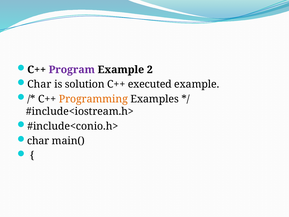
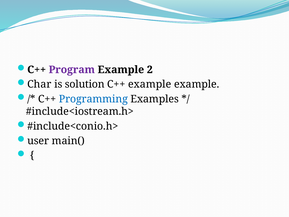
C++ executed: executed -> example
Programming colour: orange -> blue
char at (38, 141): char -> user
